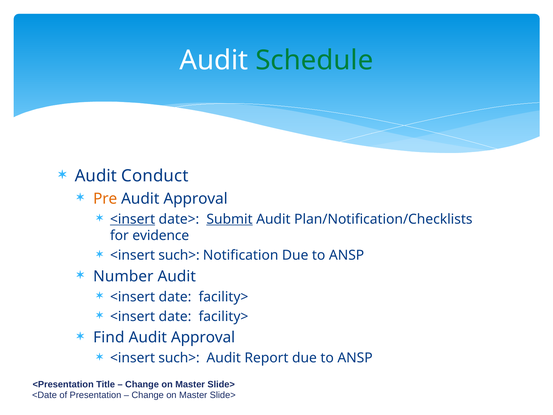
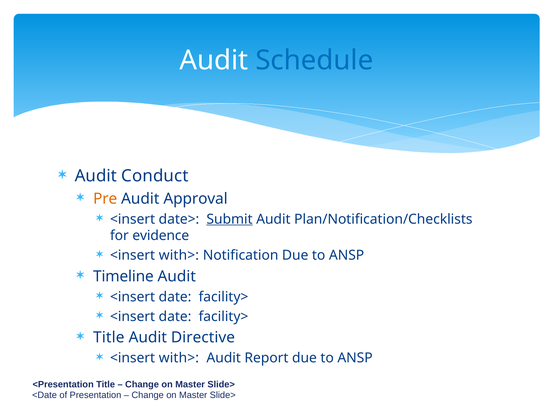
Schedule colour: green -> blue
<insert at (133, 219) underline: present -> none
such> at (179, 255): such> -> with>
Number: Number -> Timeline
Find at (109, 337): Find -> Title
Approval at (203, 337): Approval -> Directive
such> at (179, 358): such> -> with>
